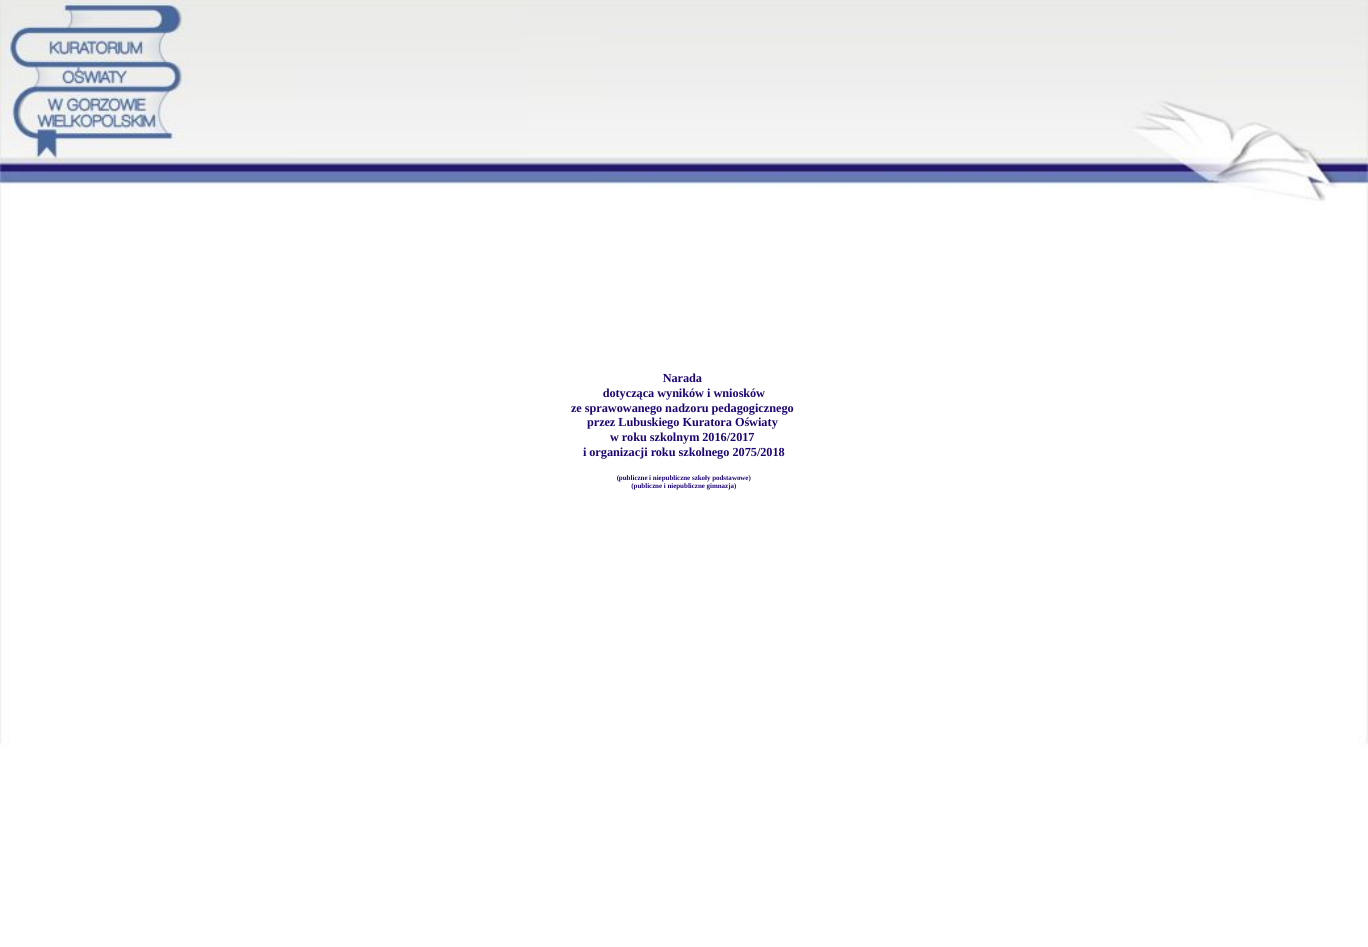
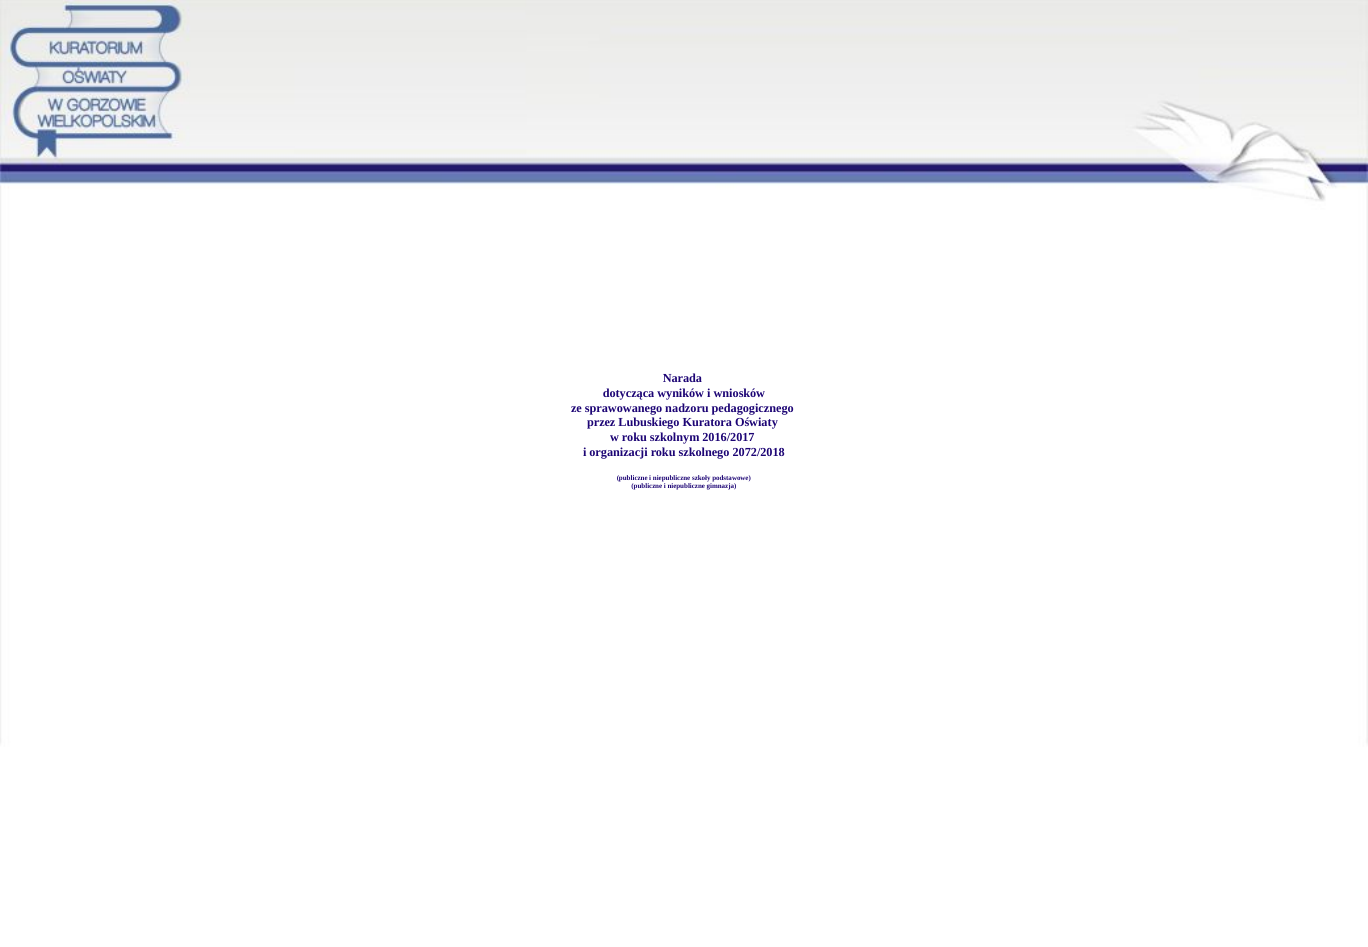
2075/2018: 2075/2018 -> 2072/2018
